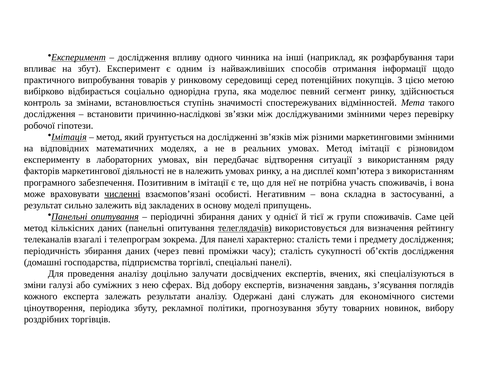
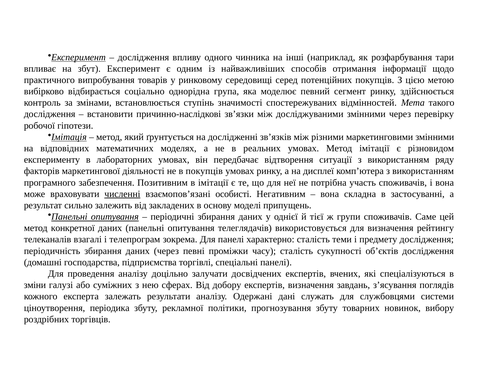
в належить: належить -> покупців
кількісних: кількісних -> конкретної
телеглядачів underline: present -> none
економічного: економічного -> службовцями
